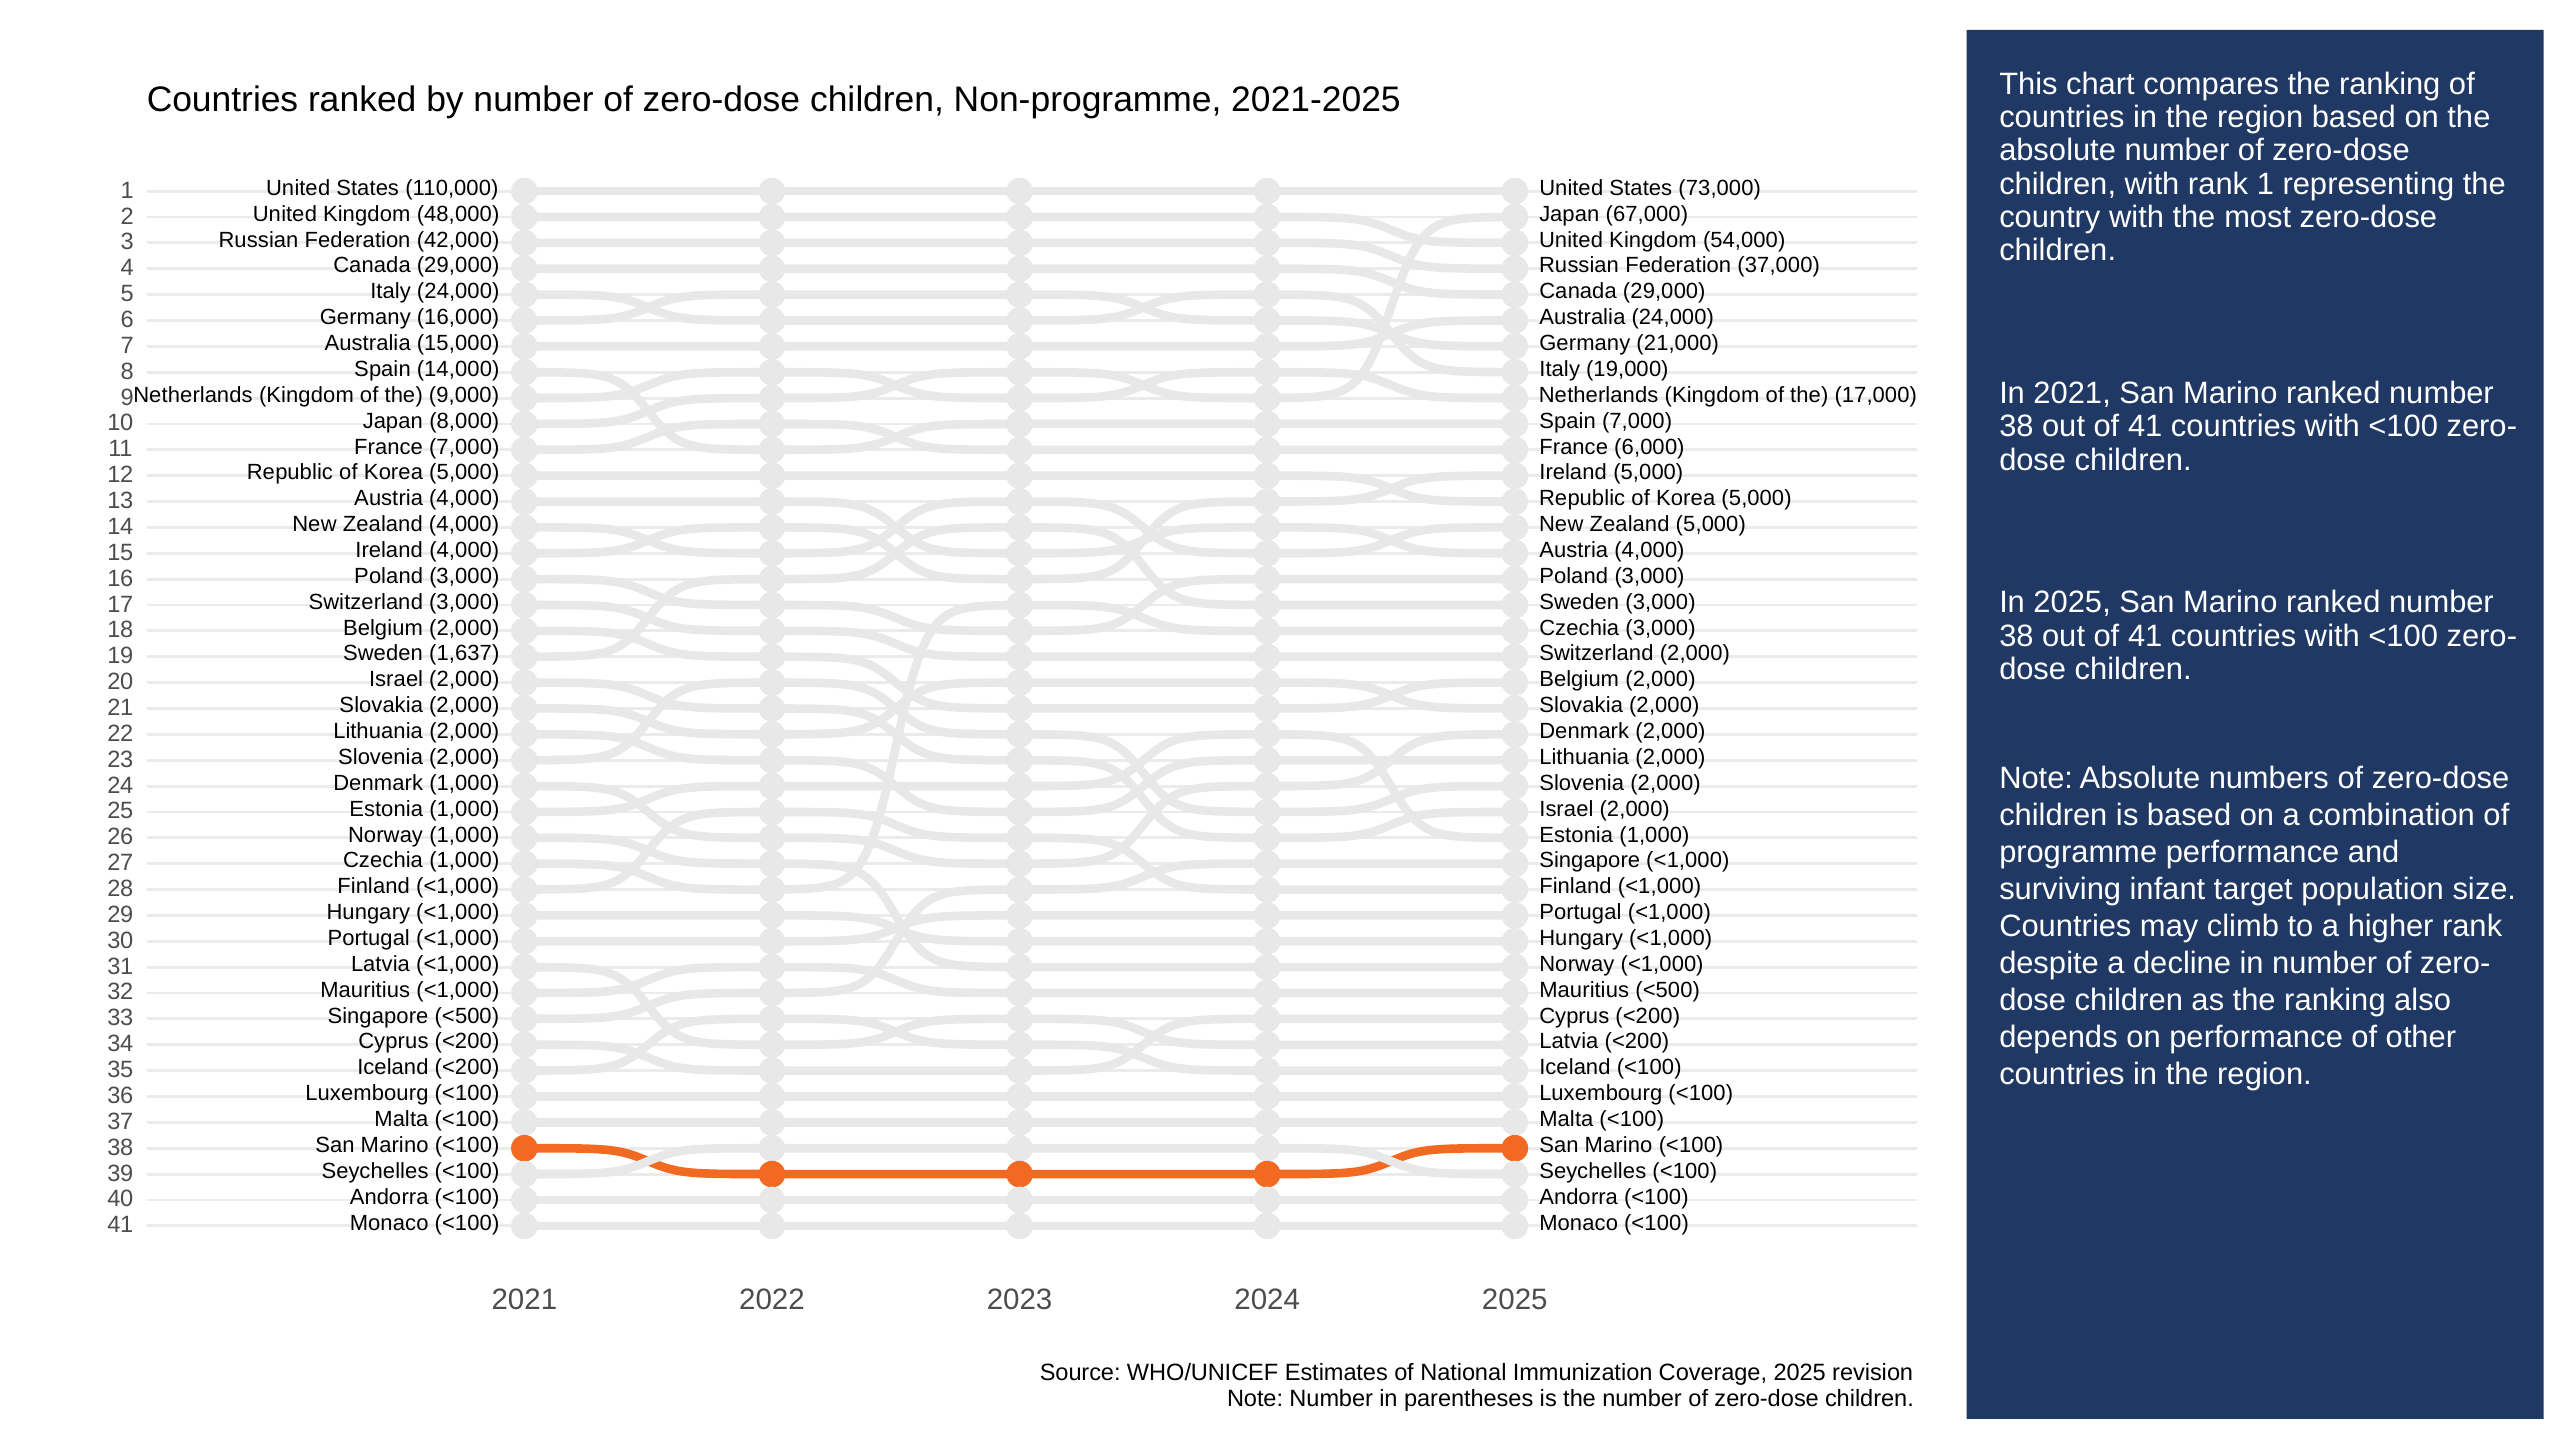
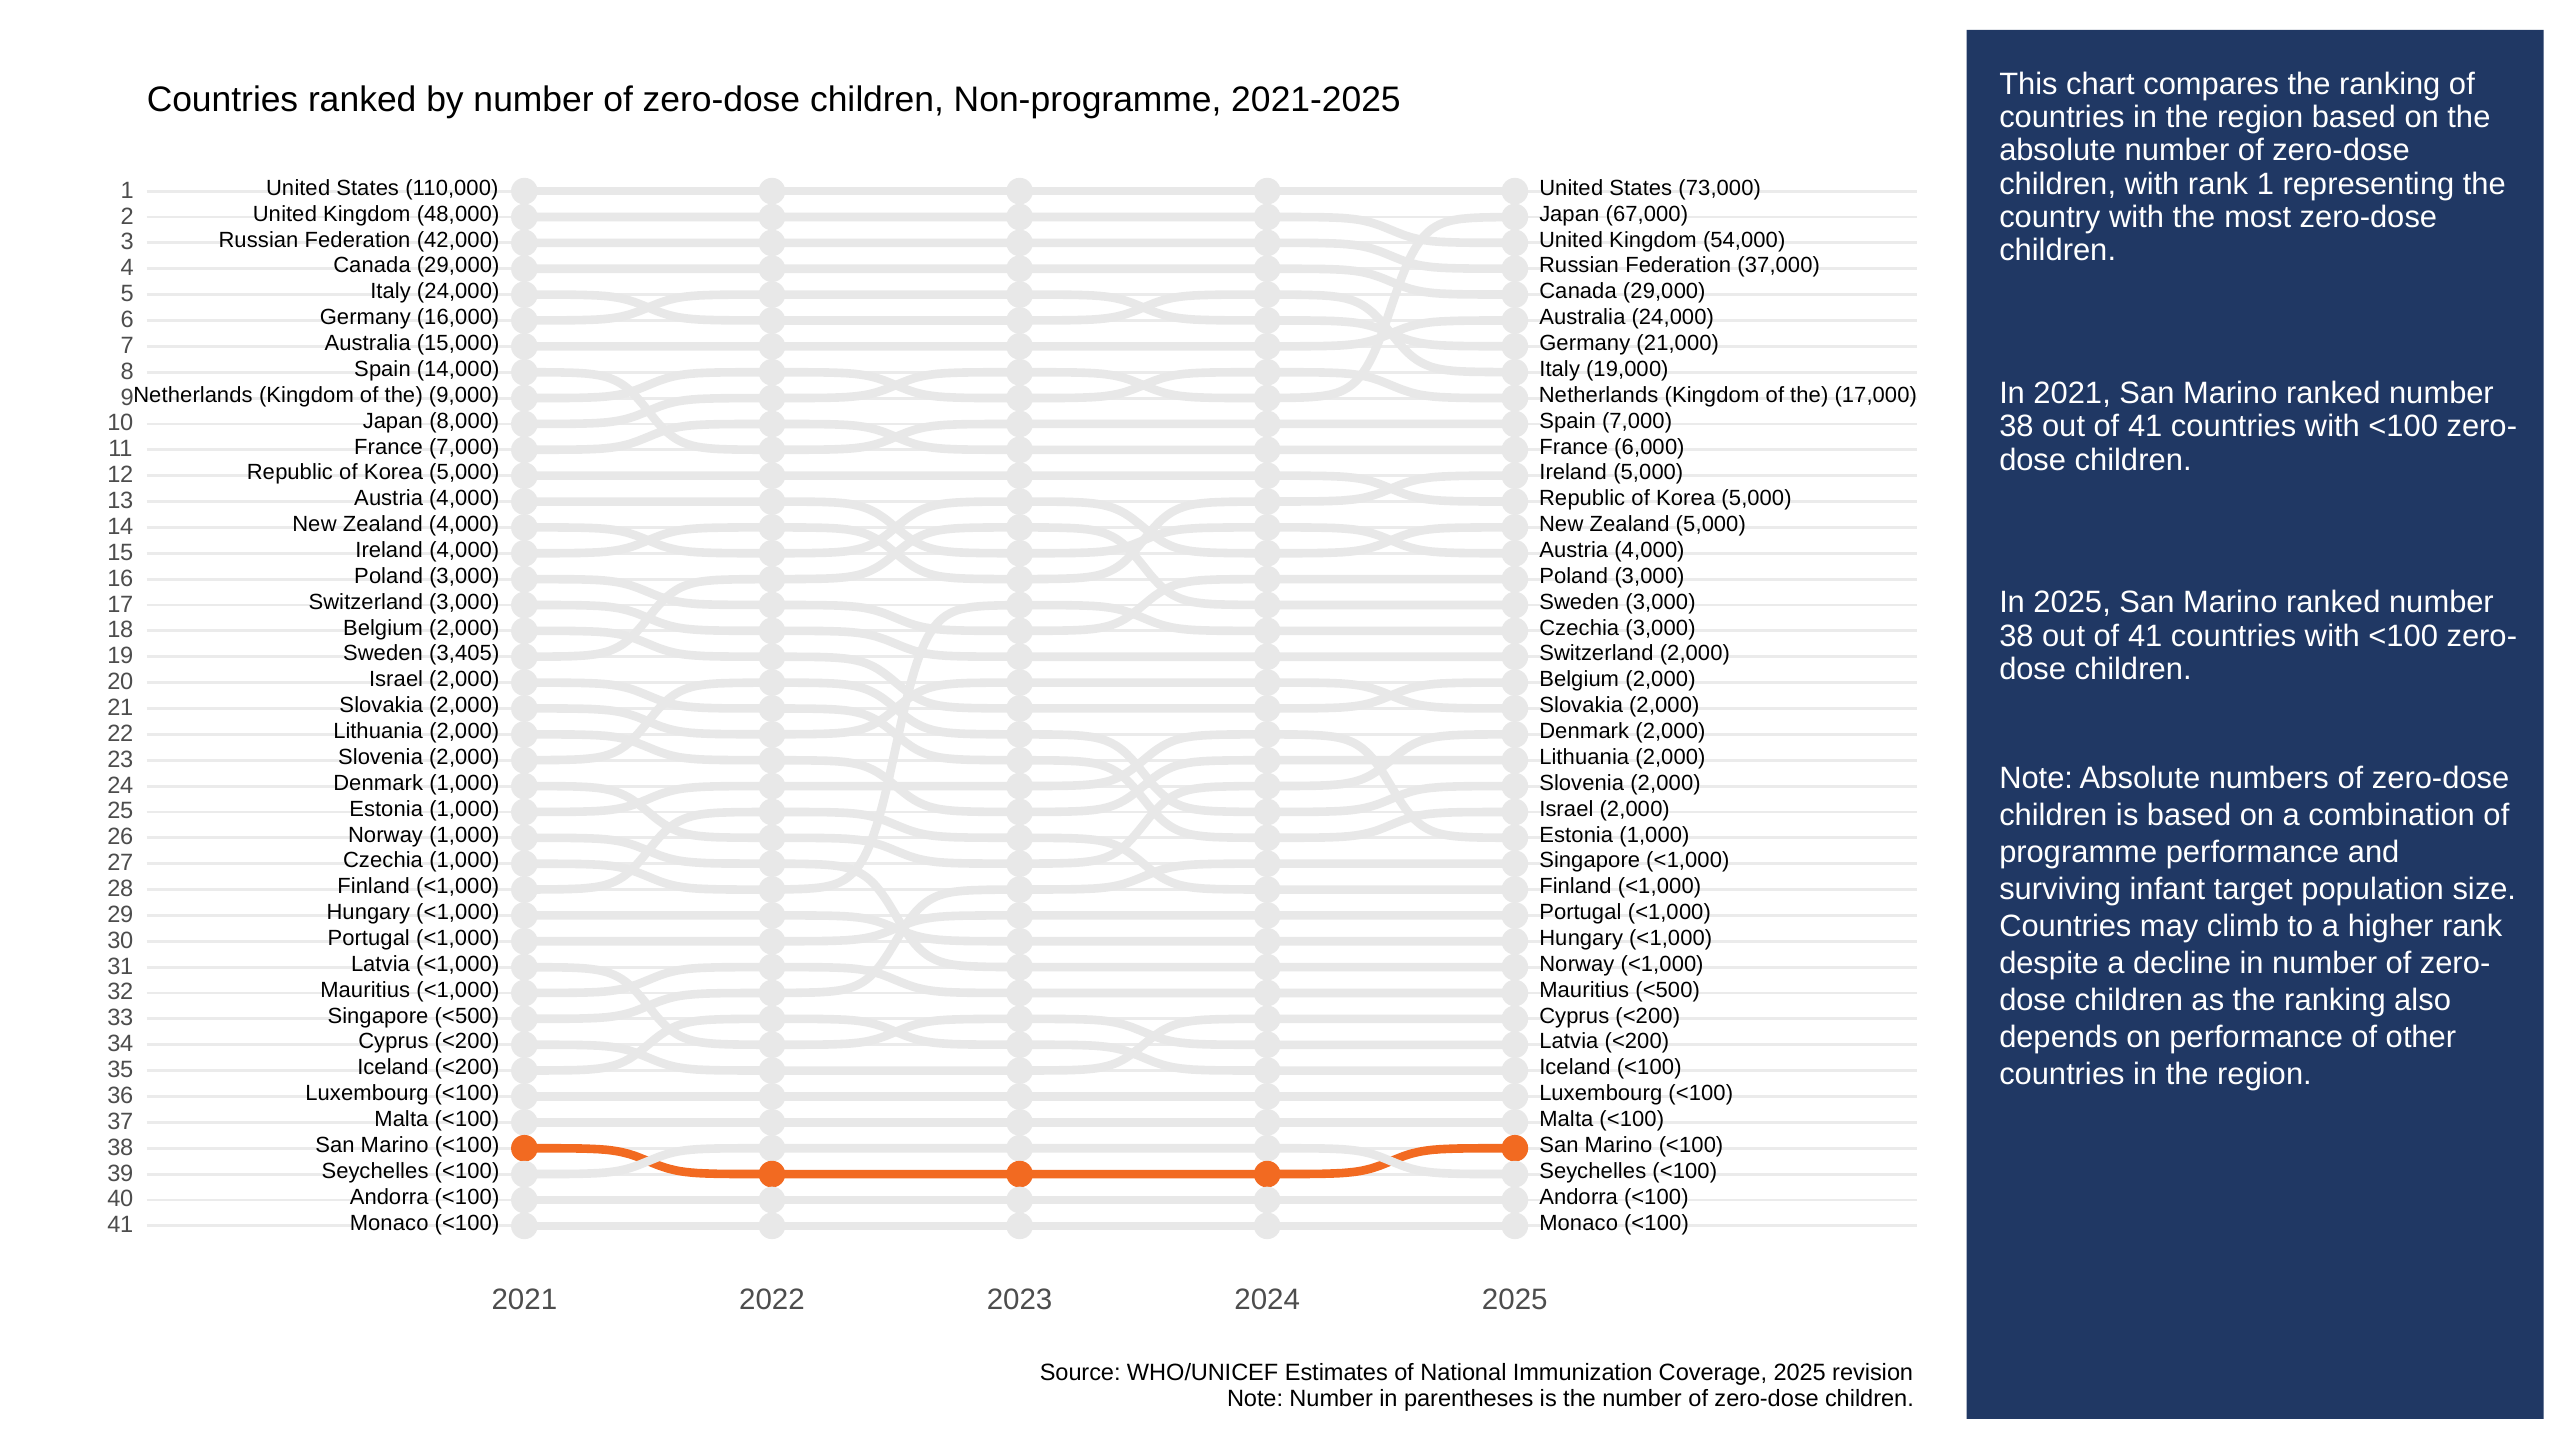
1,637: 1,637 -> 3,405
